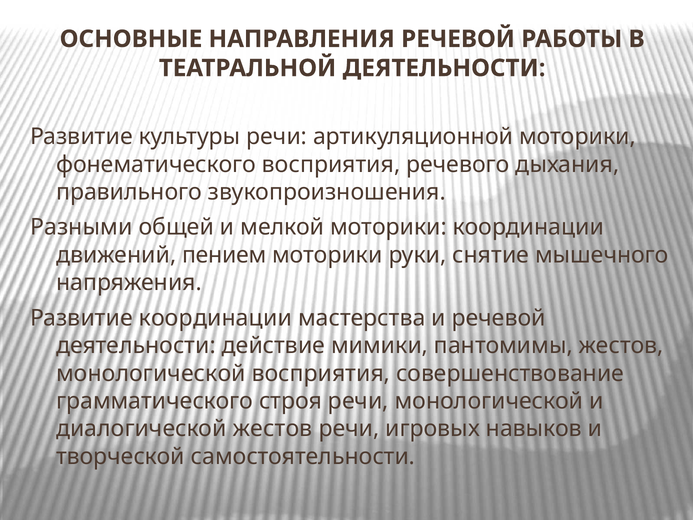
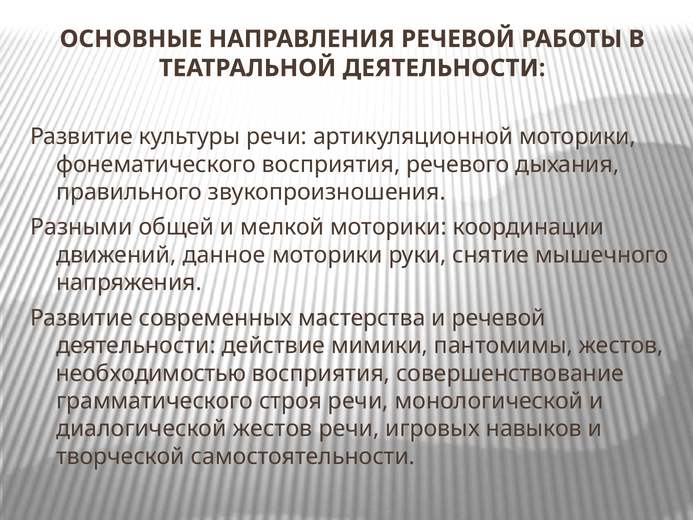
пением: пением -> данное
Развитие координации: координации -> современных
монологической at (151, 373): монологической -> необходимостью
